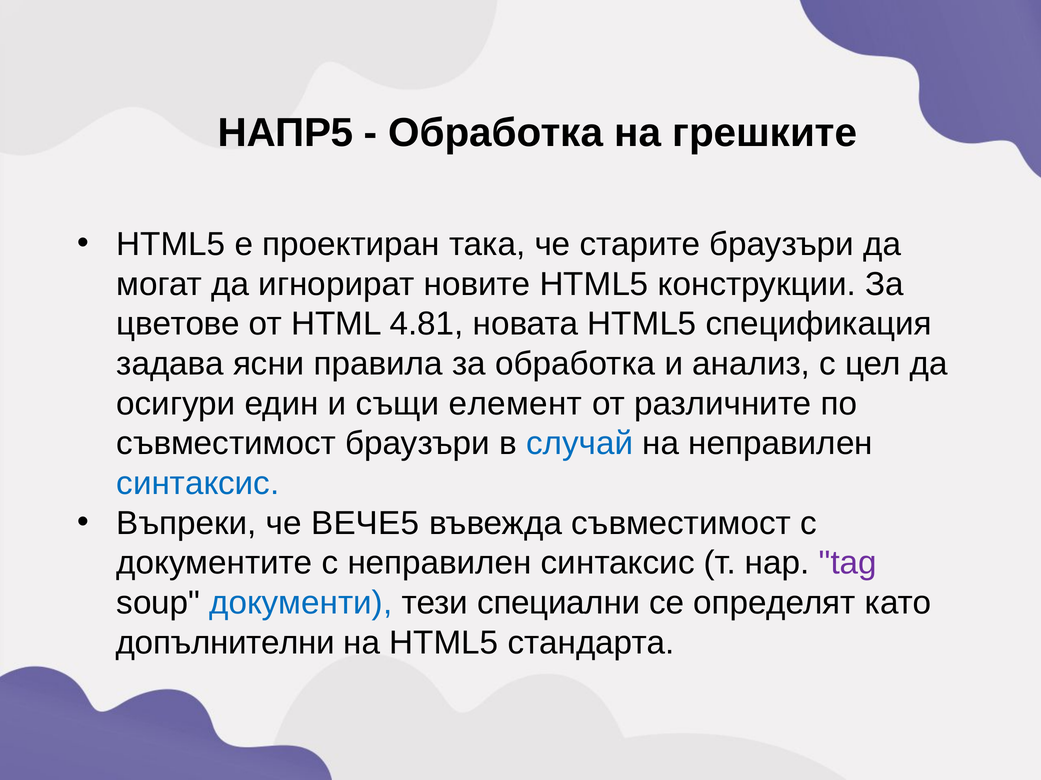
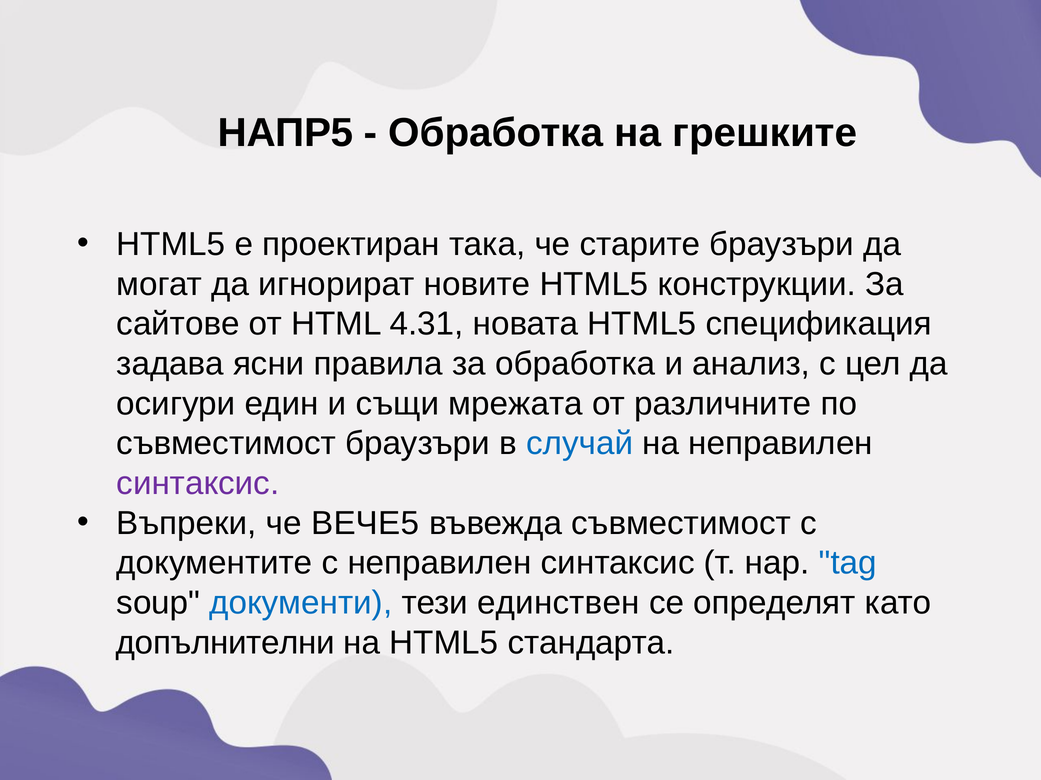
цветове: цветове -> сайтове
4.81: 4.81 -> 4.31
елемент: елемент -> мрежата
синтаксис at (198, 484) colour: blue -> purple
tag colour: purple -> blue
специални: специални -> единствен
